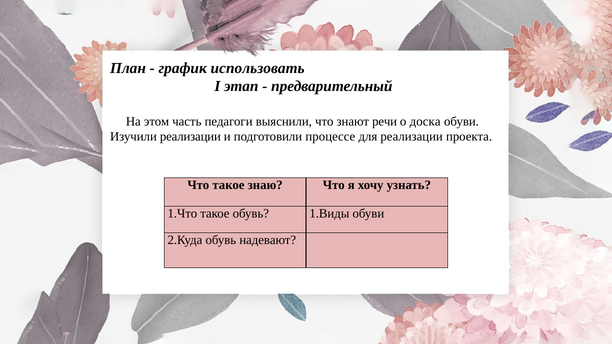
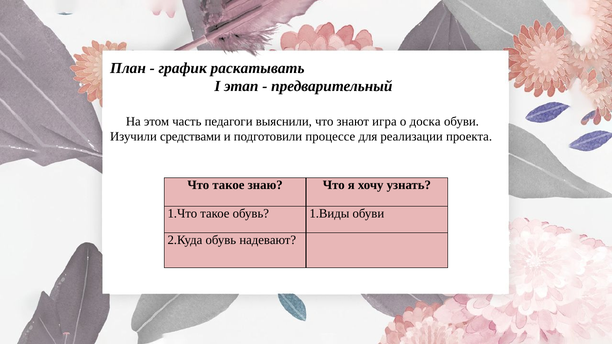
использовать: использовать -> раскатывать
речи: речи -> игра
Изучили реализации: реализации -> средствами
